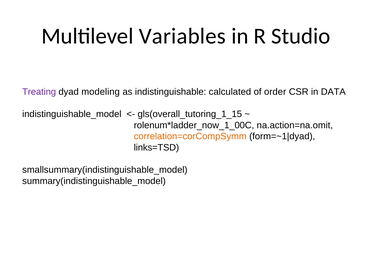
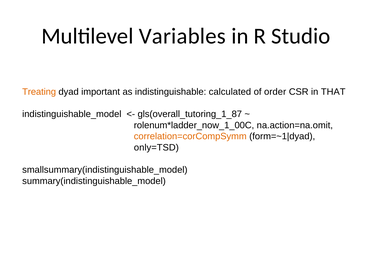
Treating colour: purple -> orange
modeling: modeling -> important
DATA: DATA -> THAT
gls(overall_tutoring_1_15: gls(overall_tutoring_1_15 -> gls(overall_tutoring_1_87
links=TSD: links=TSD -> only=TSD
